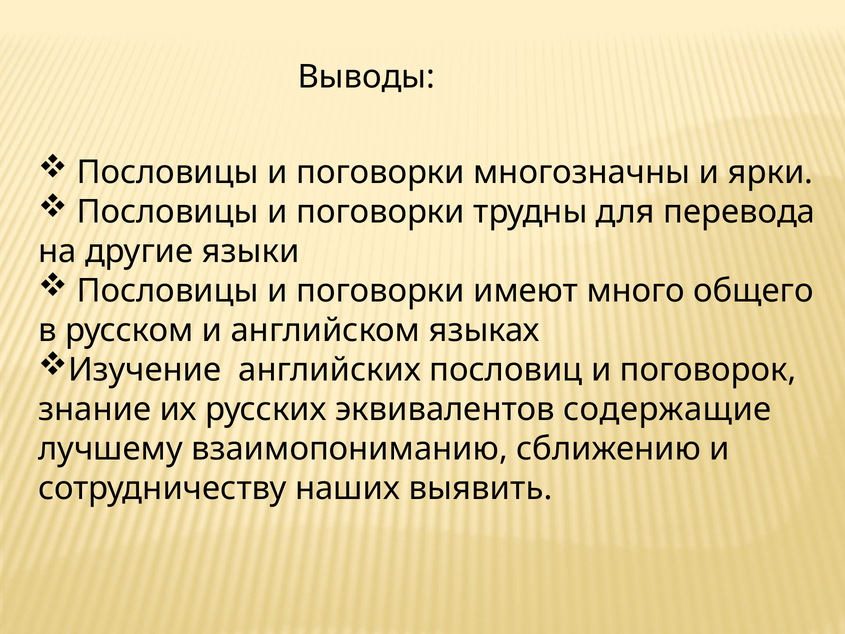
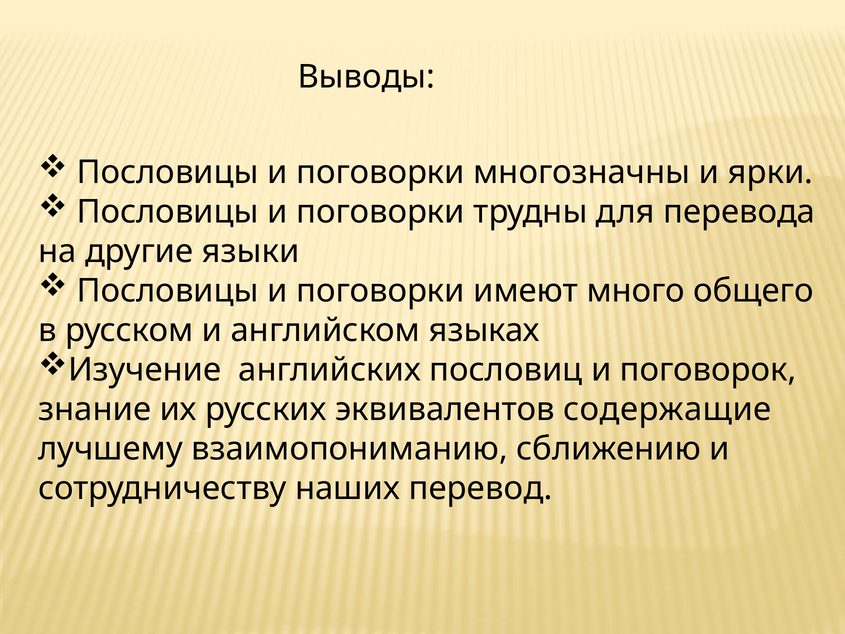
выявить: выявить -> перевод
